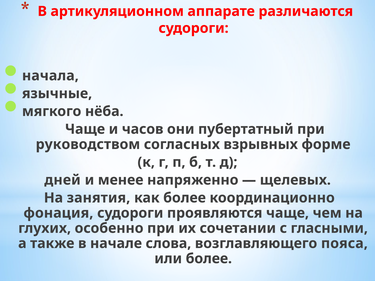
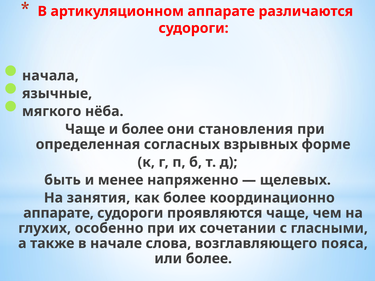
и часов: часов -> более
пубертатный: пубертатный -> становления
руководством: руководством -> определенная
дней: дней -> быть
фонация at (58, 213): фонация -> аппарате
